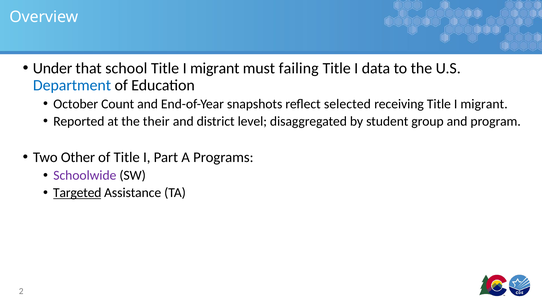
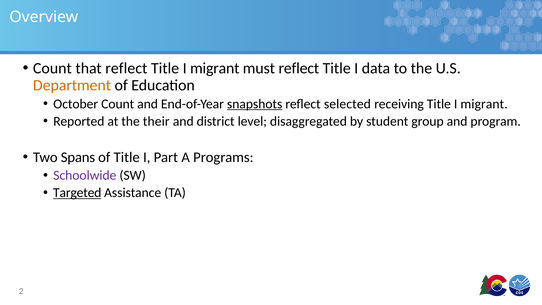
Under at (53, 68): Under -> Count
that school: school -> reflect
must failing: failing -> reflect
Department colour: blue -> orange
snapshots underline: none -> present
Other: Other -> Spans
